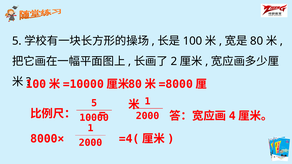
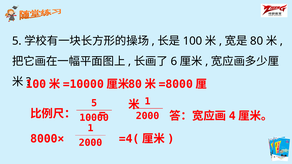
2: 2 -> 6
